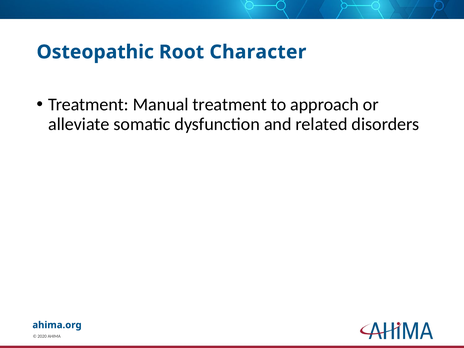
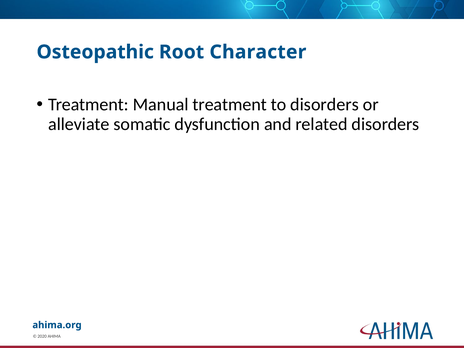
to approach: approach -> disorders
